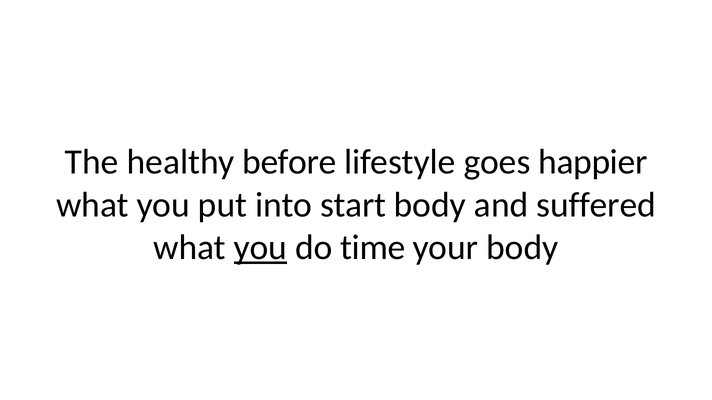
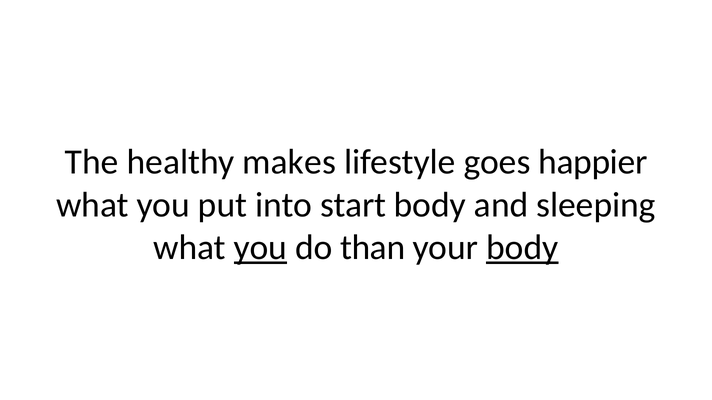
before: before -> makes
suffered: suffered -> sleeping
time: time -> than
body at (522, 248) underline: none -> present
